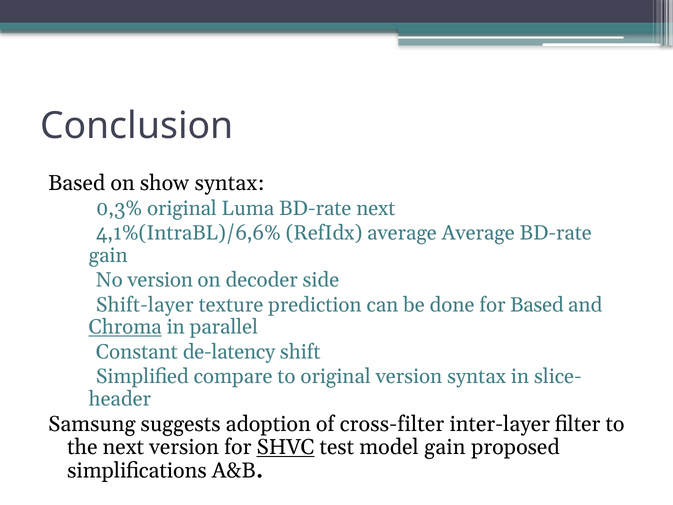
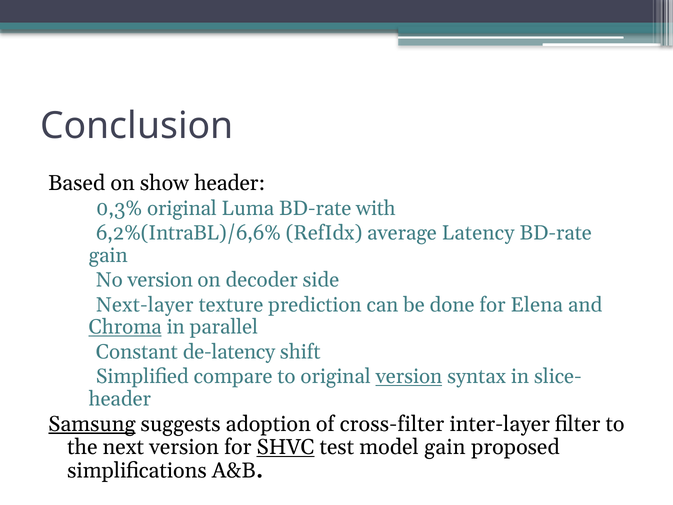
show syntax: syntax -> header
BD-rate next: next -> with
4,1%(IntraBL)/6,6%: 4,1%(IntraBL)/6,6% -> 6,2%(IntraBL)/6,6%
average Average: Average -> Latency
Shift-layer: Shift-layer -> Next-layer
for Based: Based -> Elena
version at (409, 376) underline: none -> present
Samsung underline: none -> present
